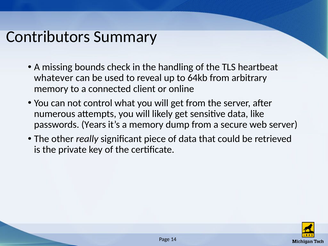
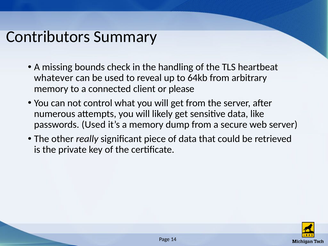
online: online -> please
passwords Years: Years -> Used
